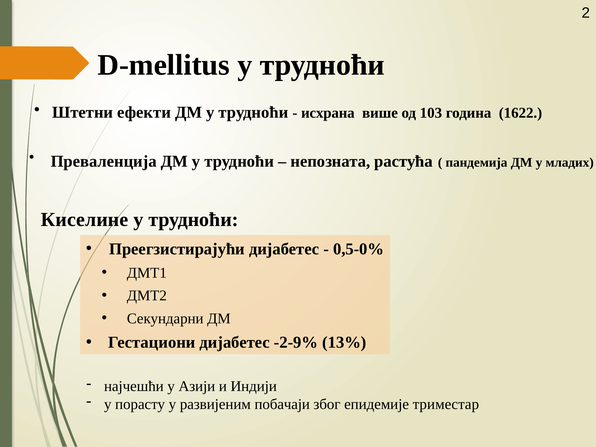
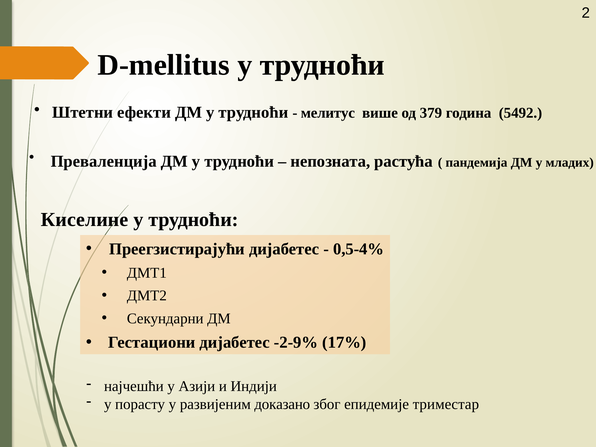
исхрана: исхрана -> мелитус
103: 103 -> 379
1622: 1622 -> 5492
0,5-0%: 0,5-0% -> 0,5-4%
13%: 13% -> 17%
побачаји: побачаји -> доказано
